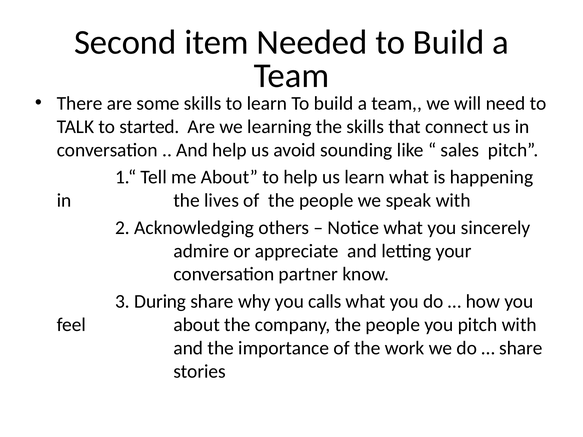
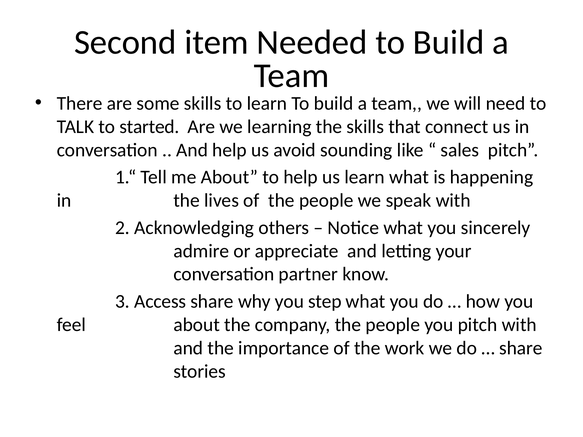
During: During -> Access
calls: calls -> step
